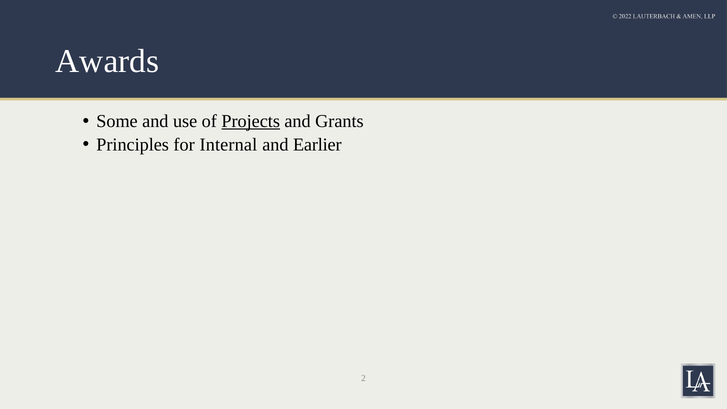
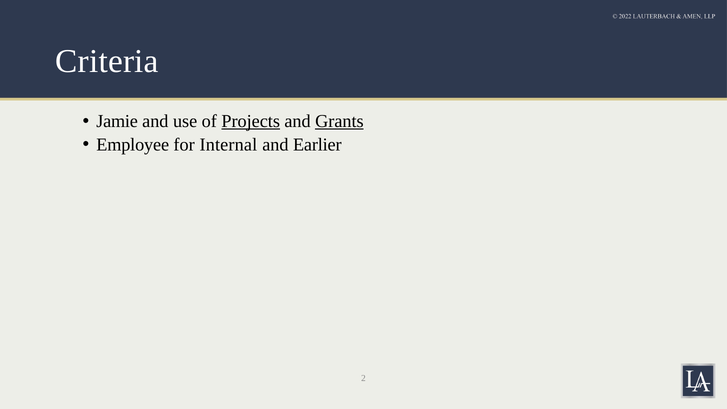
Awards: Awards -> Criteria
Some: Some -> Jamie
Grants underline: none -> present
Principles: Principles -> Employee
